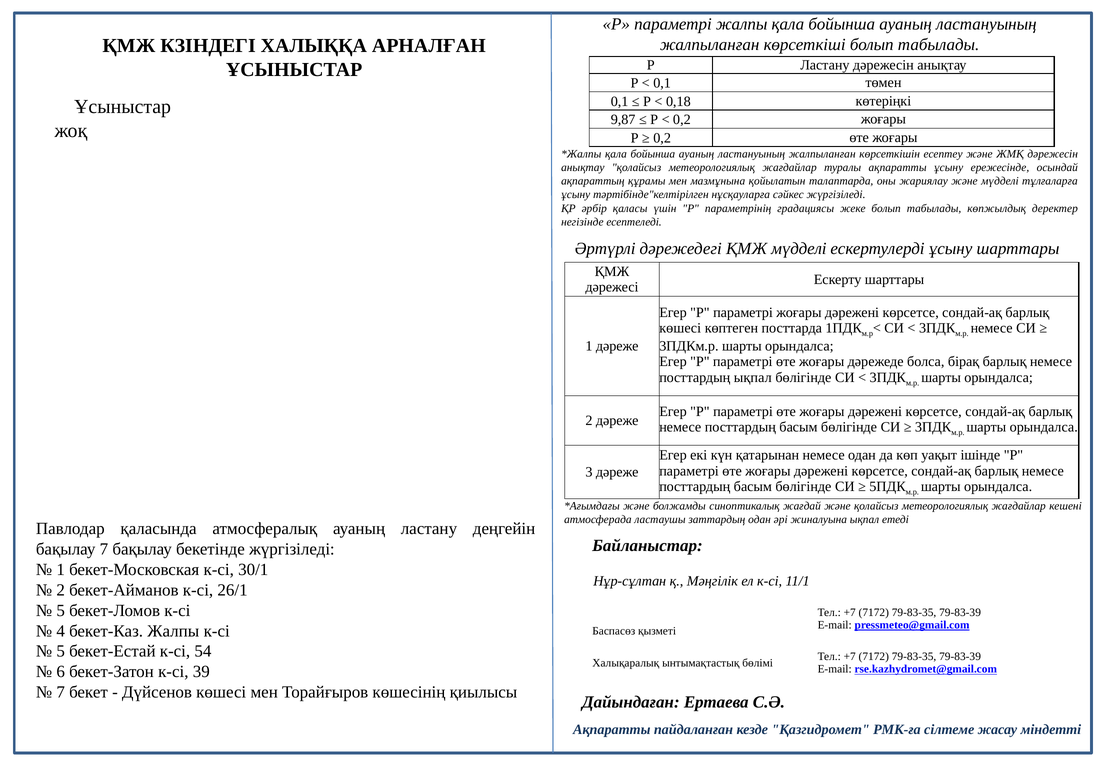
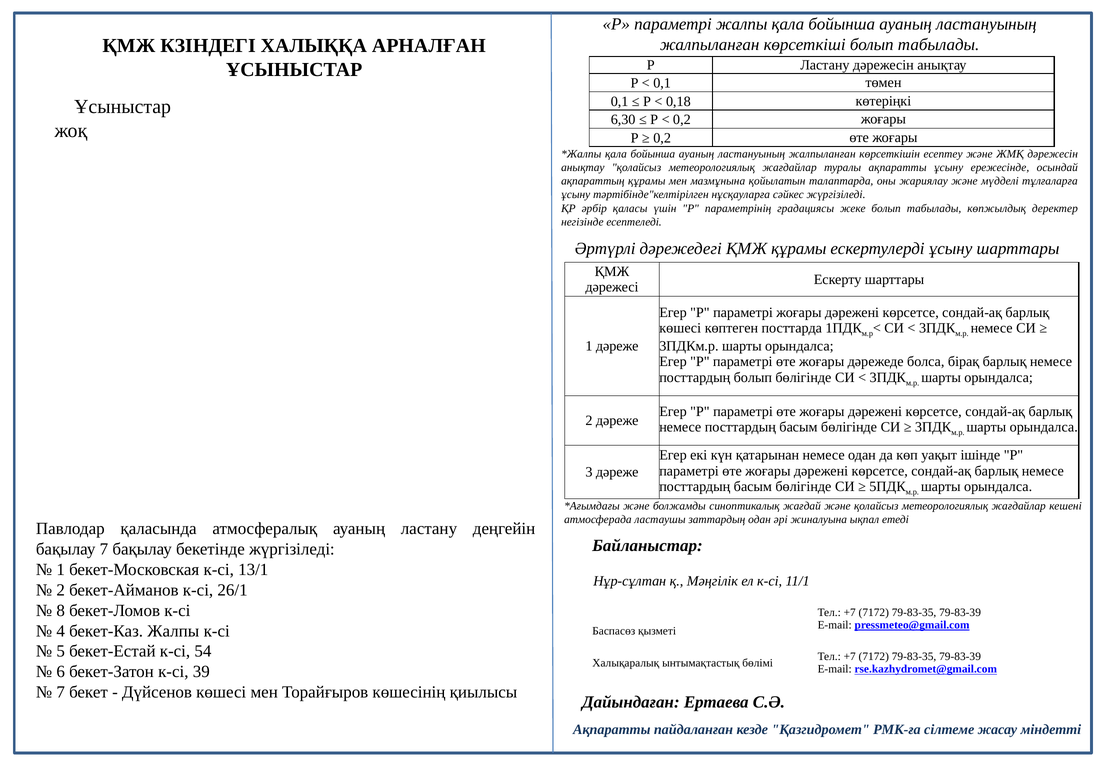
9,87: 9,87 -> 6,30
ҚМЖ мүдделі: мүдделі -> құрамы
посттардың ықпал: ықпал -> болып
30/1: 30/1 -> 13/1
5 at (61, 610): 5 -> 8
